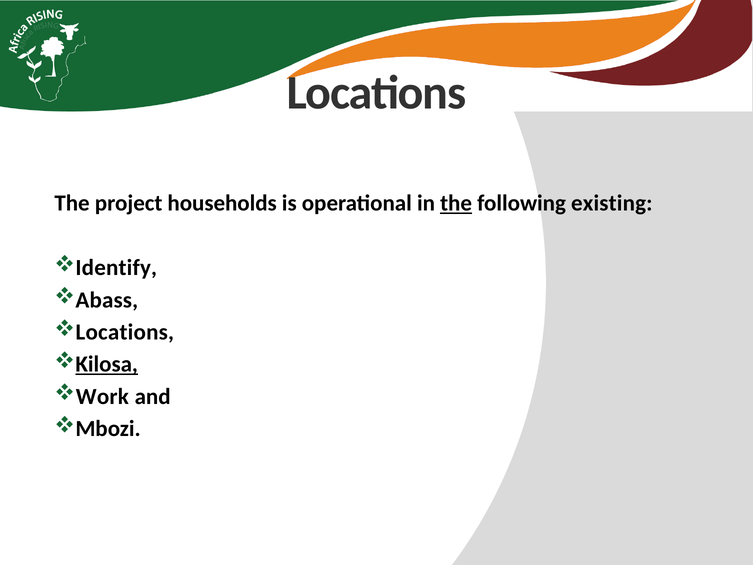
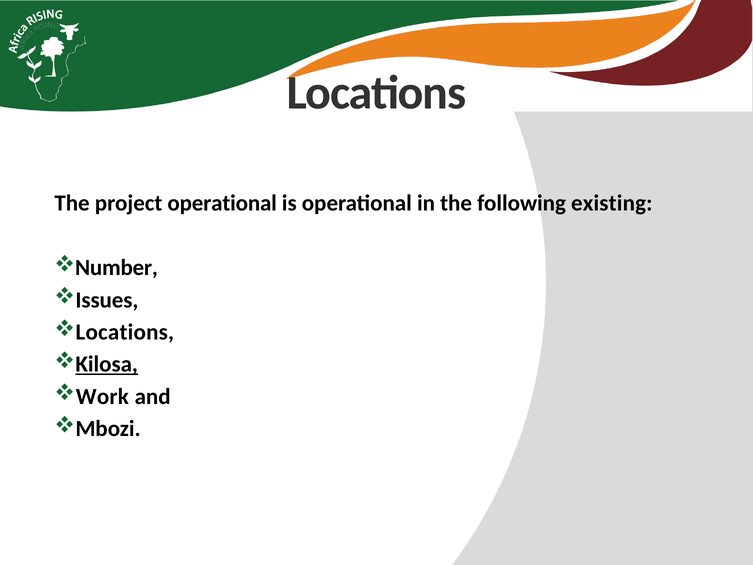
project households: households -> operational
the at (456, 203) underline: present -> none
Identify: Identify -> Number
Abass: Abass -> Issues
